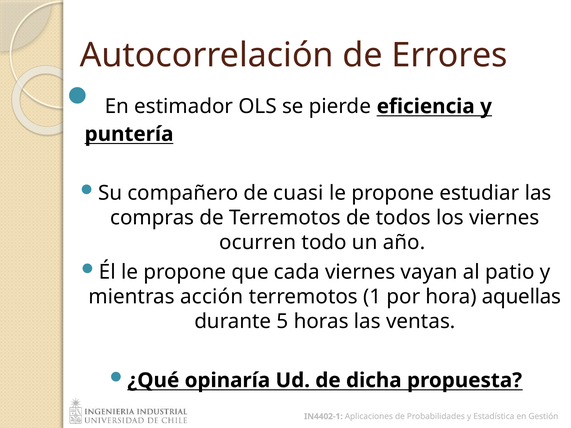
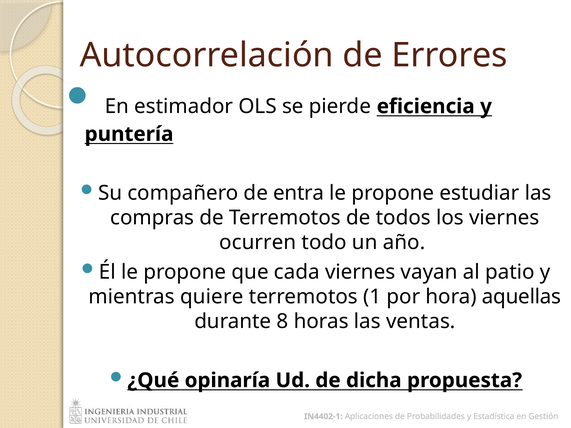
cuasi: cuasi -> entra
acción: acción -> quiere
5: 5 -> 8
